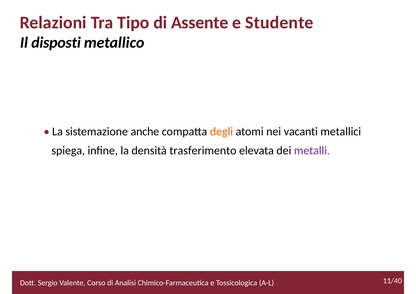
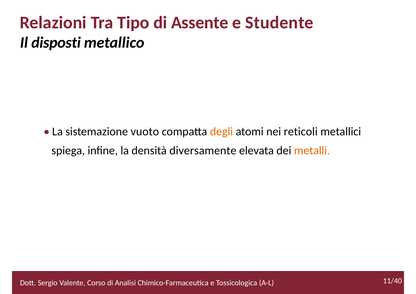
anche: anche -> vuoto
vacanti: vacanti -> reticoli
trasferimento: trasferimento -> diversamente
metalli colour: purple -> orange
